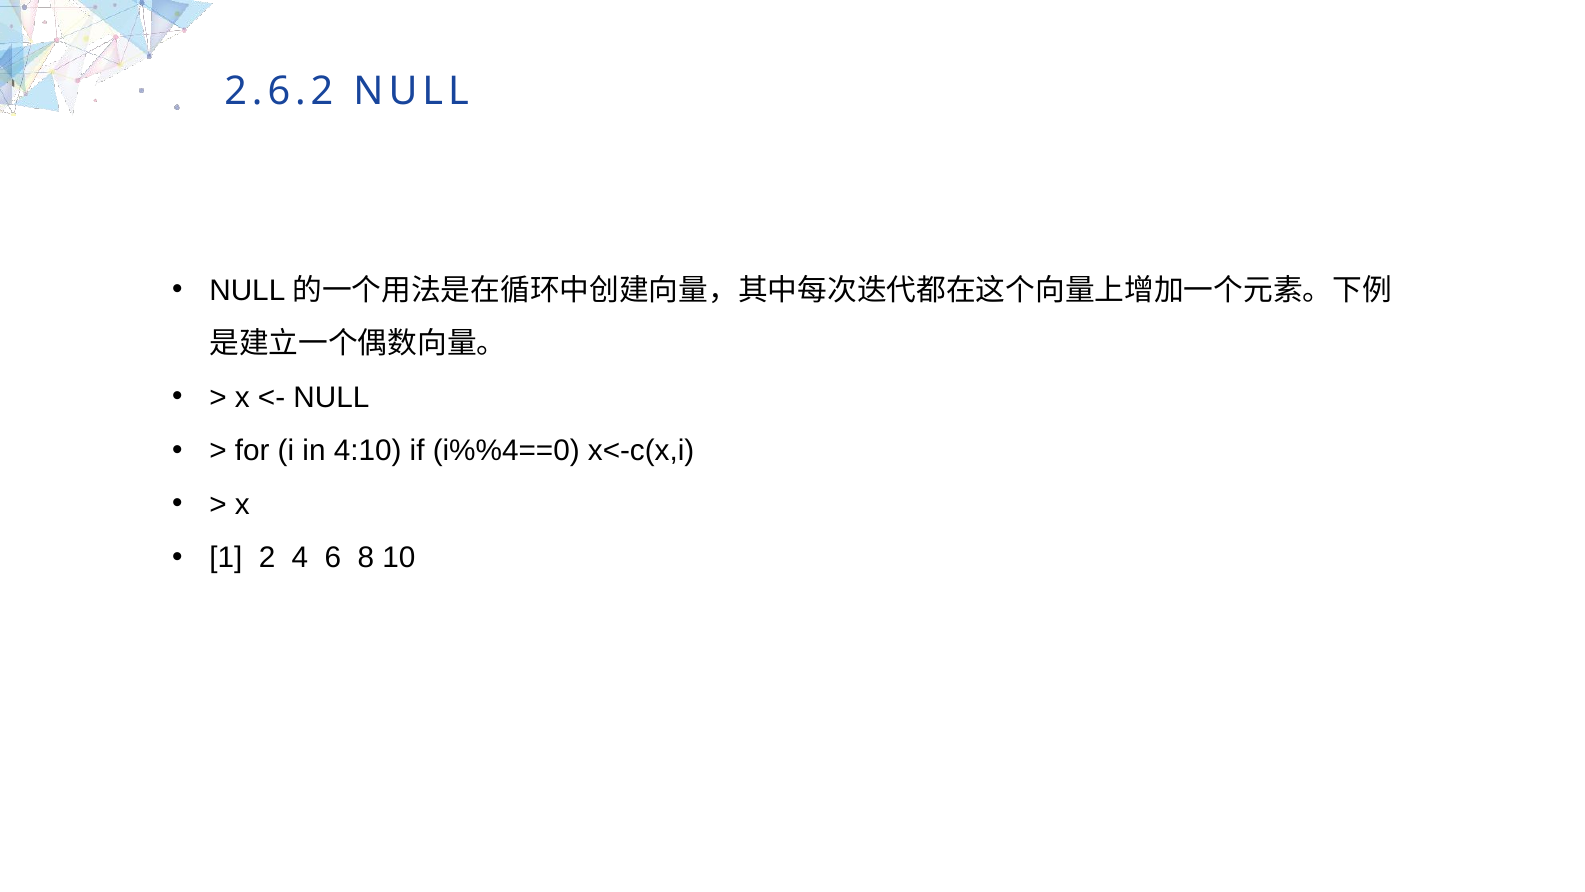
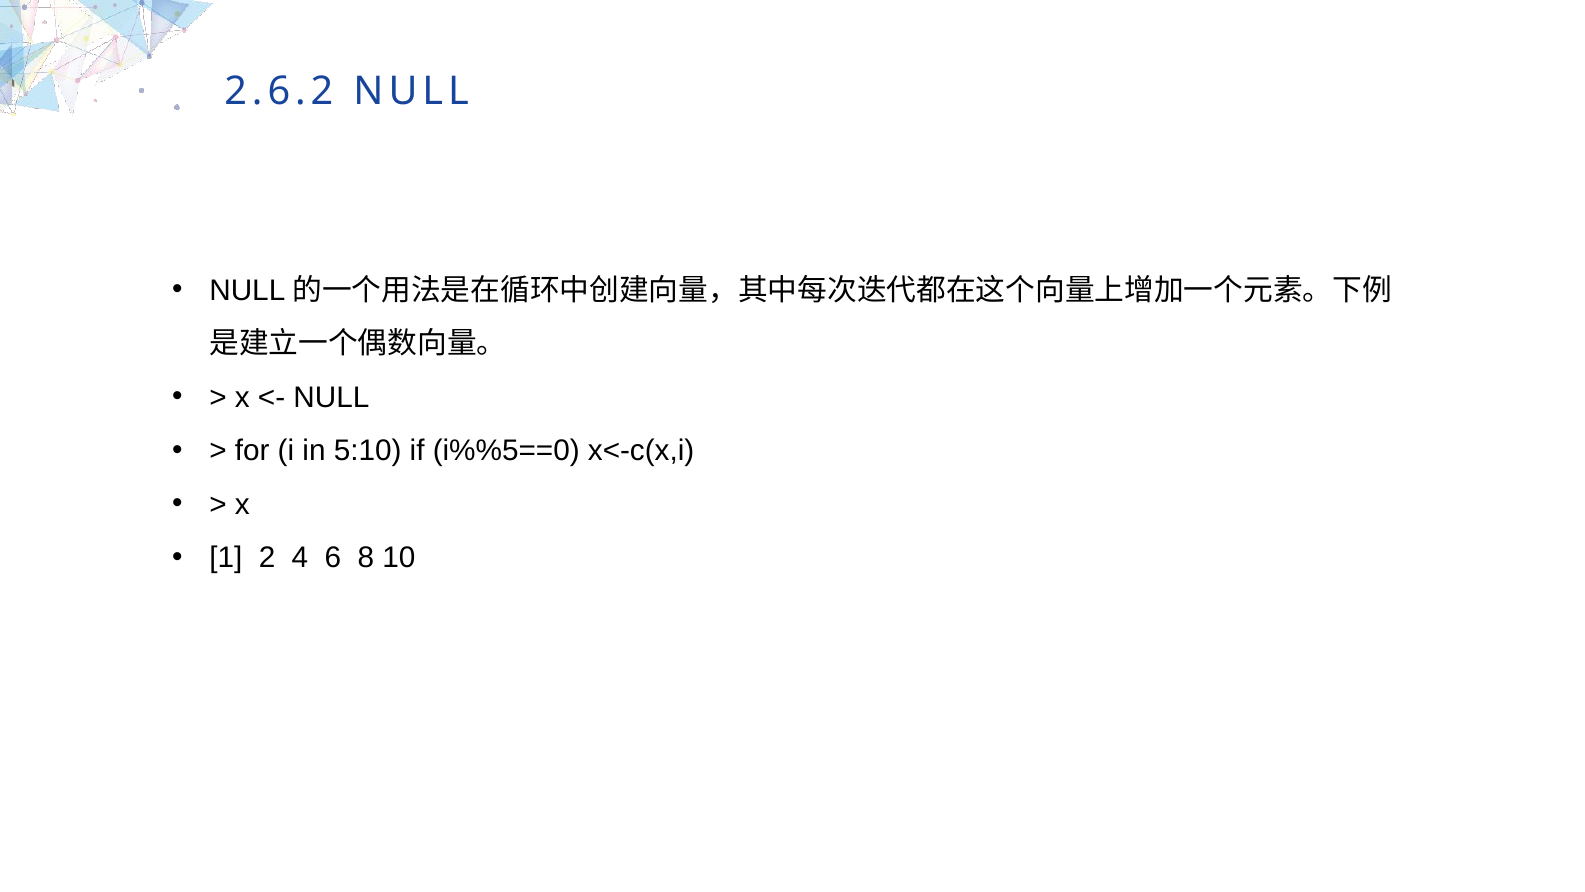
4:10: 4:10 -> 5:10
i%%4==0: i%%4==0 -> i%%5==0
